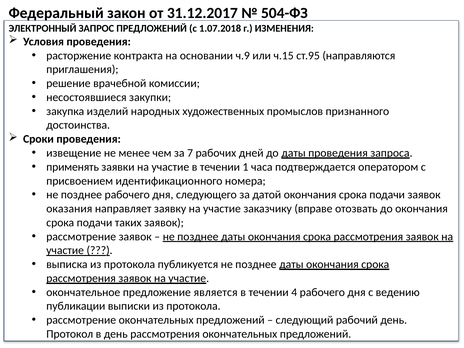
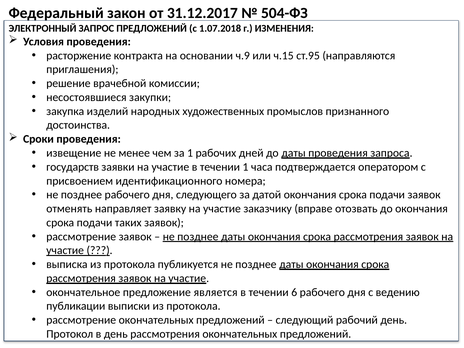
за 7: 7 -> 1
применять: применять -> государств
оказания: оказания -> отменять
4: 4 -> 6
